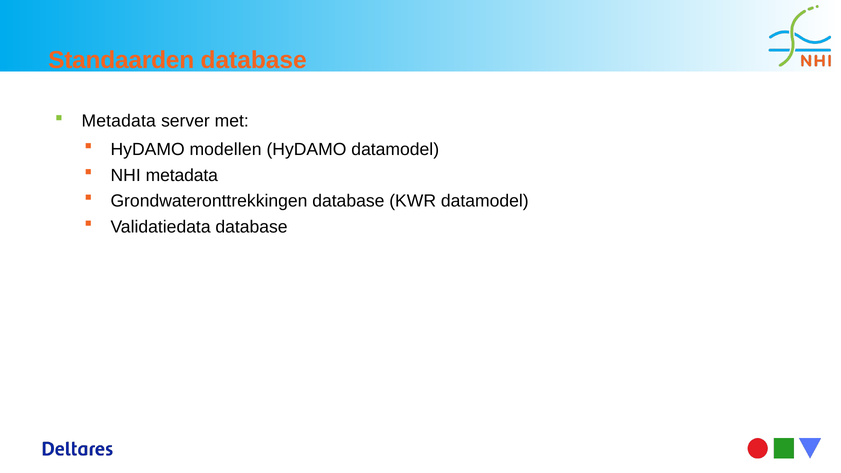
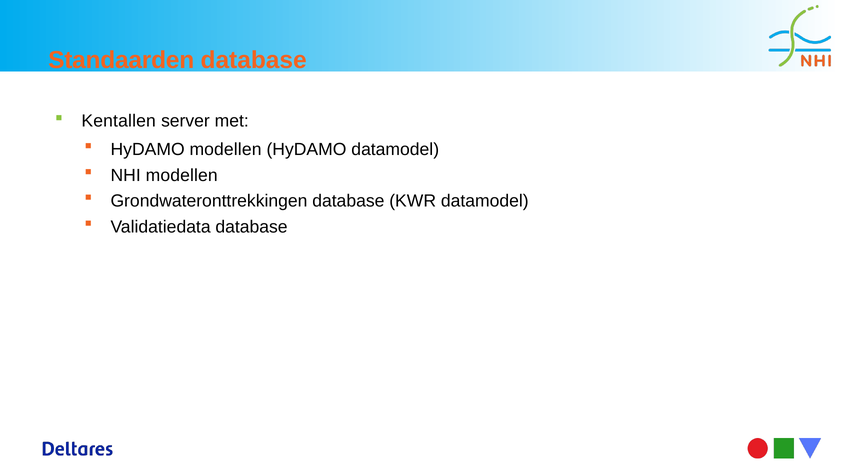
Metadata at (119, 121): Metadata -> Kentallen
NHI metadata: metadata -> modellen
